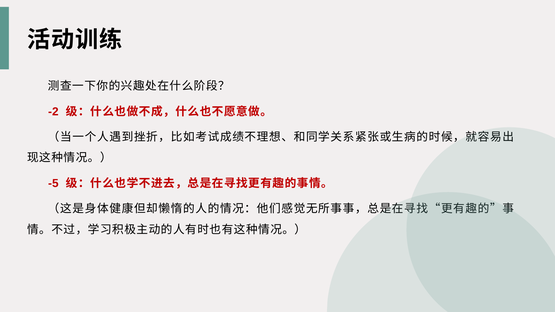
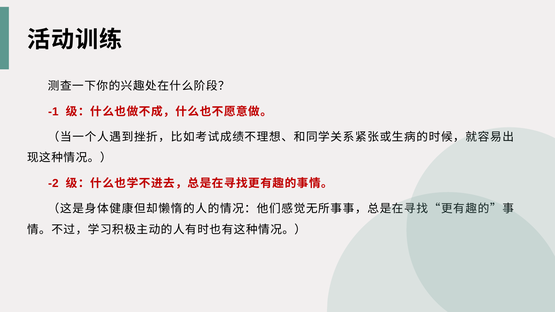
-2: -2 -> -1
-5: -5 -> -2
